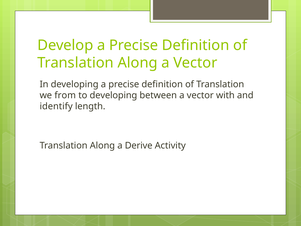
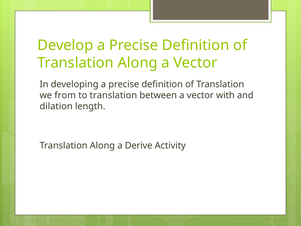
to developing: developing -> translation
identify: identify -> dilation
